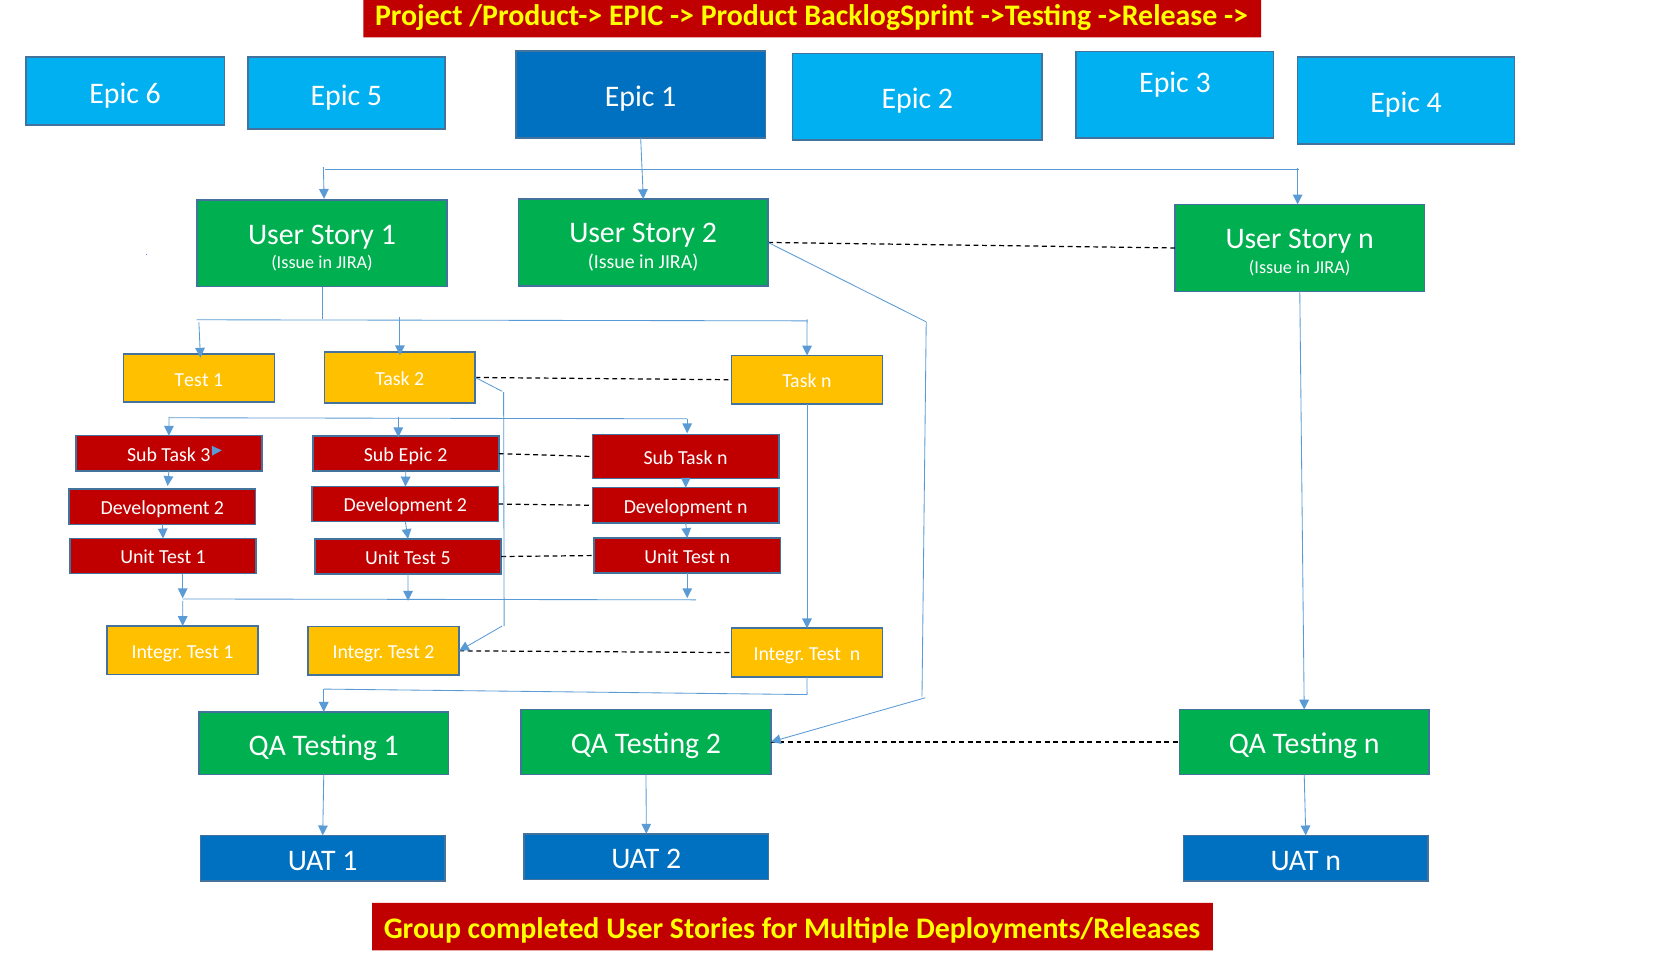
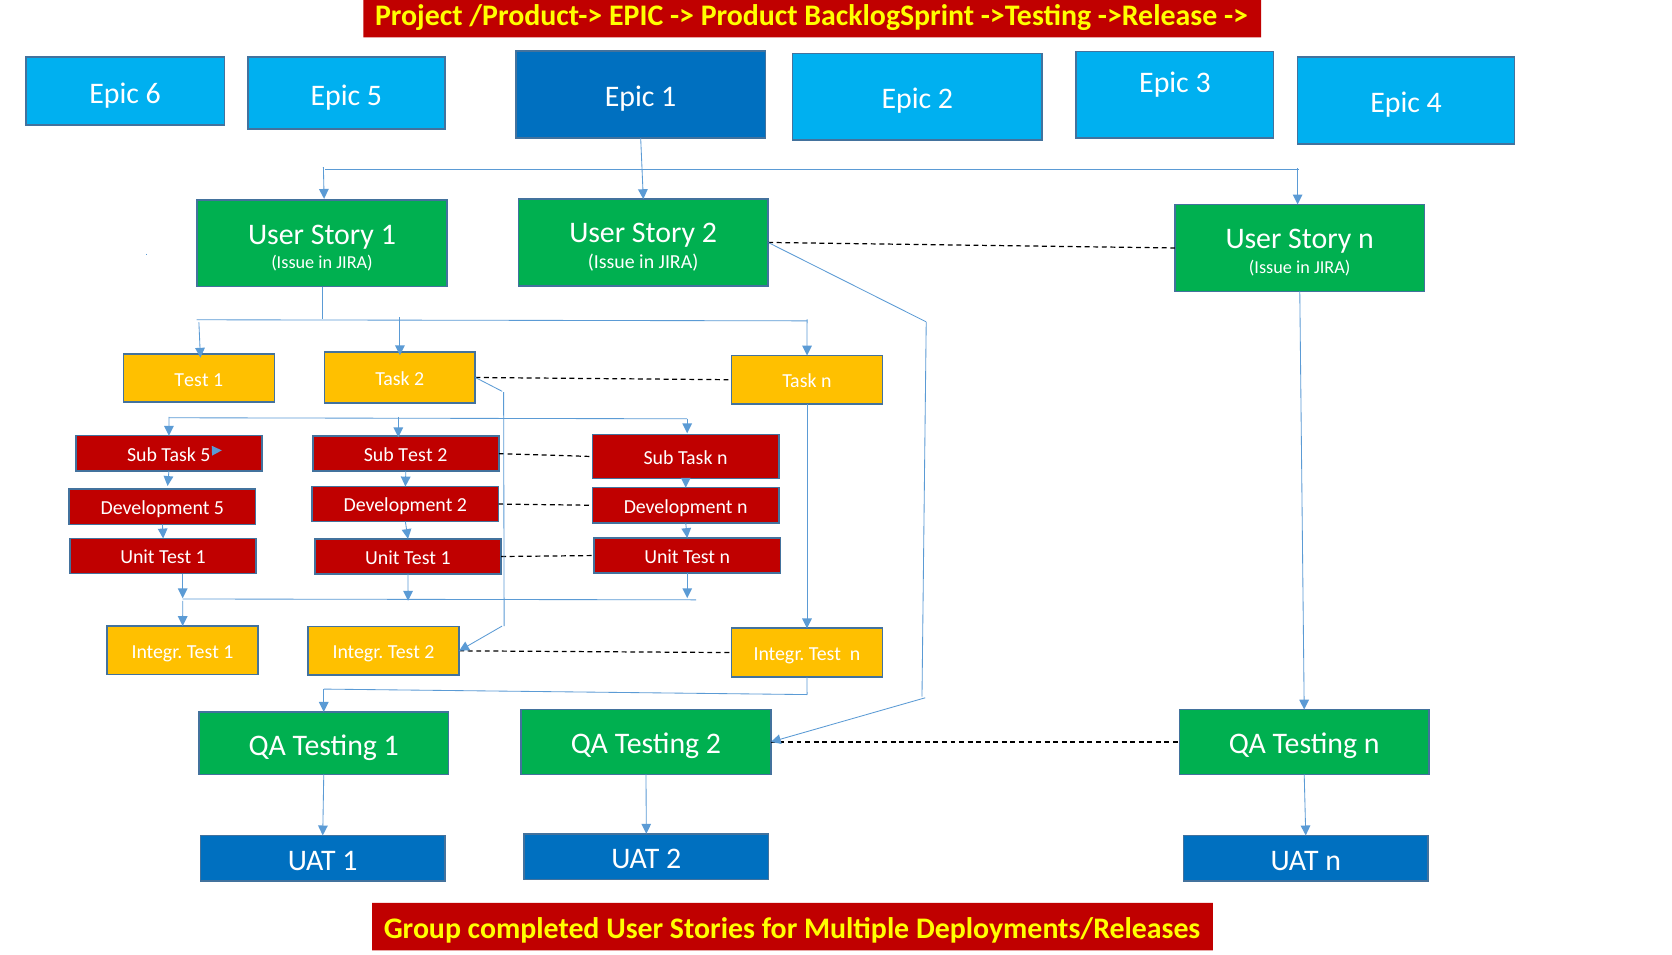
Task 3: 3 -> 5
Sub Epic: Epic -> Test
2 at (219, 508): 2 -> 5
1 Unit Test 5: 5 -> 1
